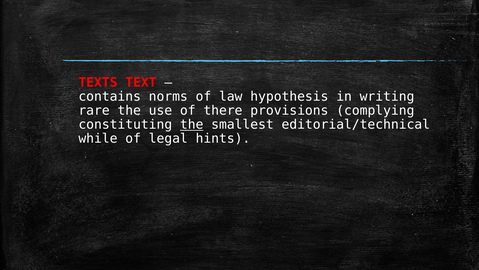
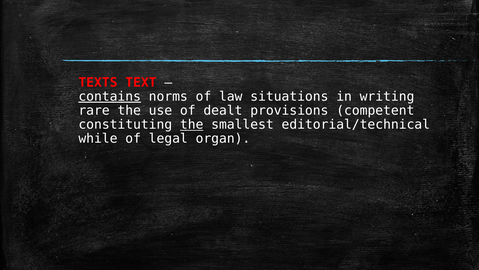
contains underline: none -> present
hypothesis: hypothesis -> situations
there: there -> dealt
complying: complying -> competent
hints: hints -> organ
